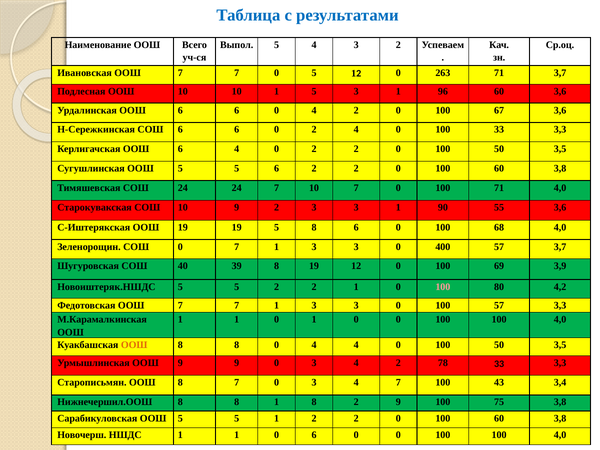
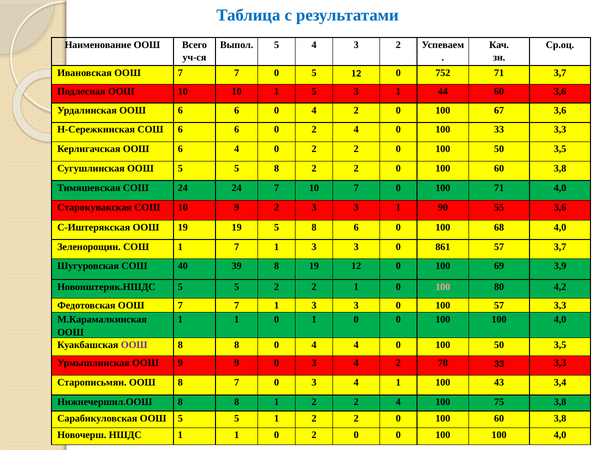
263: 263 -> 752
96: 96 -> 44
5 5 6: 6 -> 8
СОШ 0: 0 -> 1
400: 400 -> 861
ООШ at (134, 345) colour: orange -> purple
4 7: 7 -> 1
8 1 8: 8 -> 2
9 at (398, 402): 9 -> 4
1 0 6: 6 -> 2
